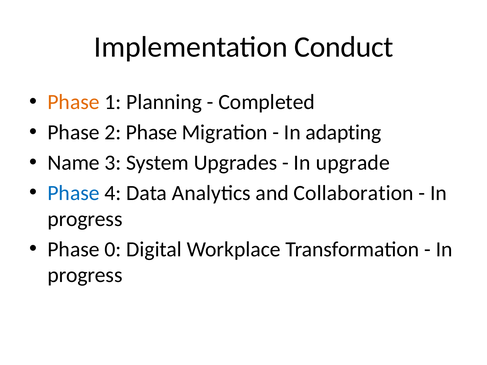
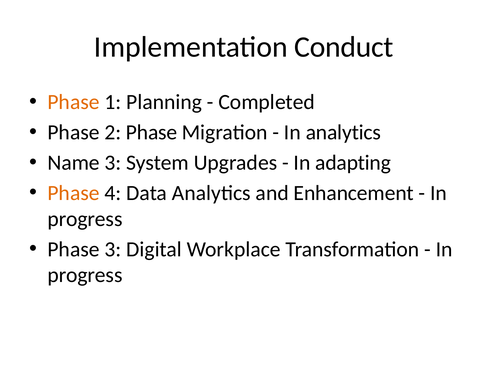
In adapting: adapting -> analytics
upgrade: upgrade -> adapting
Phase at (74, 193) colour: blue -> orange
Collaboration: Collaboration -> Enhancement
Phase 0: 0 -> 3
